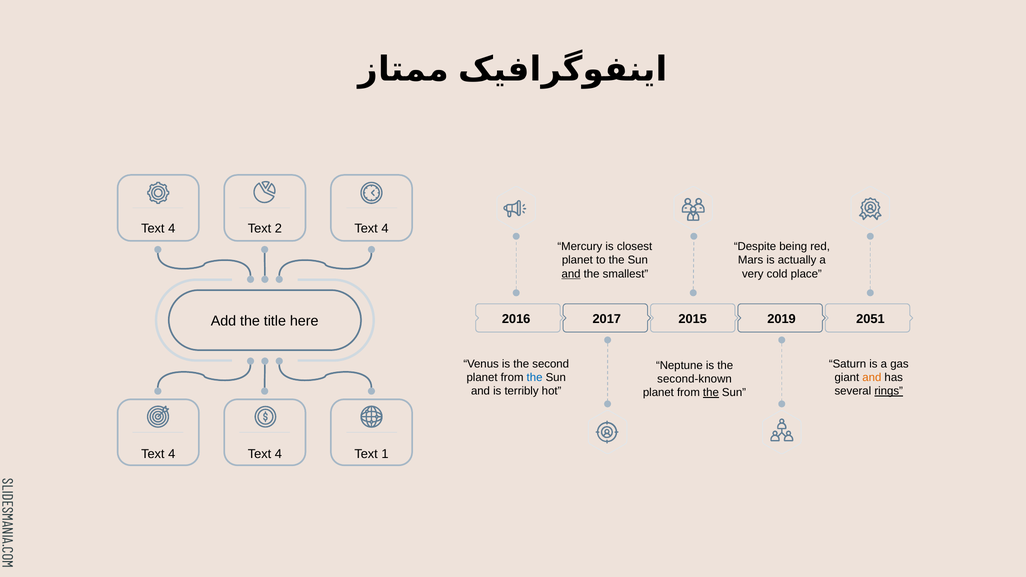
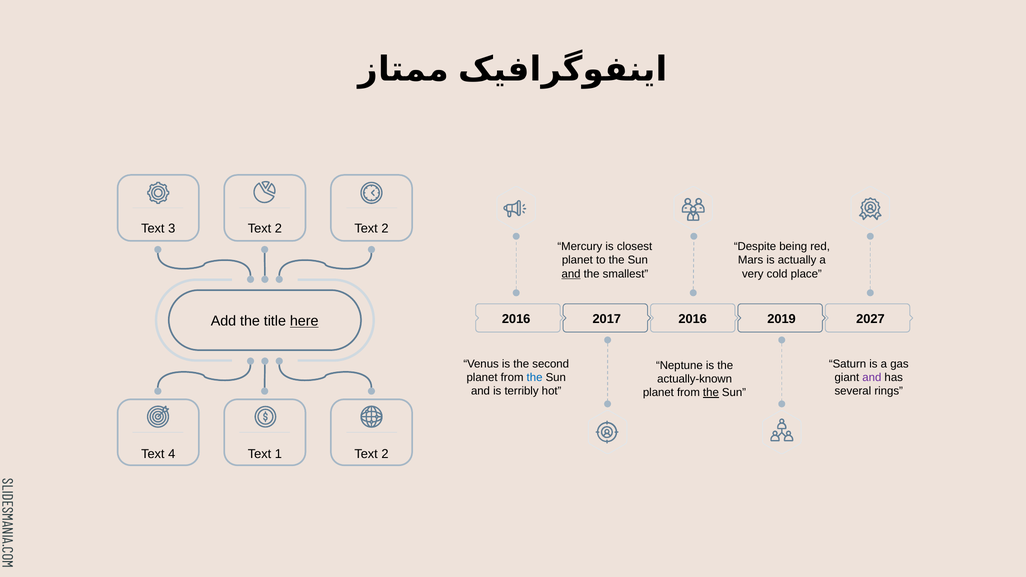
4 at (172, 229): 4 -> 3
2 Text 4: 4 -> 2
2017 2015: 2015 -> 2016
2051: 2051 -> 2027
here underline: none -> present
and at (872, 378) colour: orange -> purple
second-known: second-known -> actually-known
rings underline: present -> none
4 at (278, 454): 4 -> 1
1 at (385, 454): 1 -> 2
